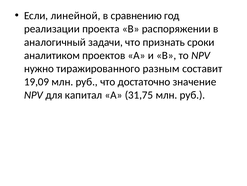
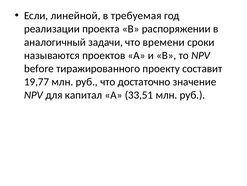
сравнению: сравнению -> требуемая
признать: признать -> времени
аналитиком: аналитиком -> называются
нужно: нужно -> before
разным: разным -> проекту
19,09: 19,09 -> 19,77
31,75: 31,75 -> 33,51
